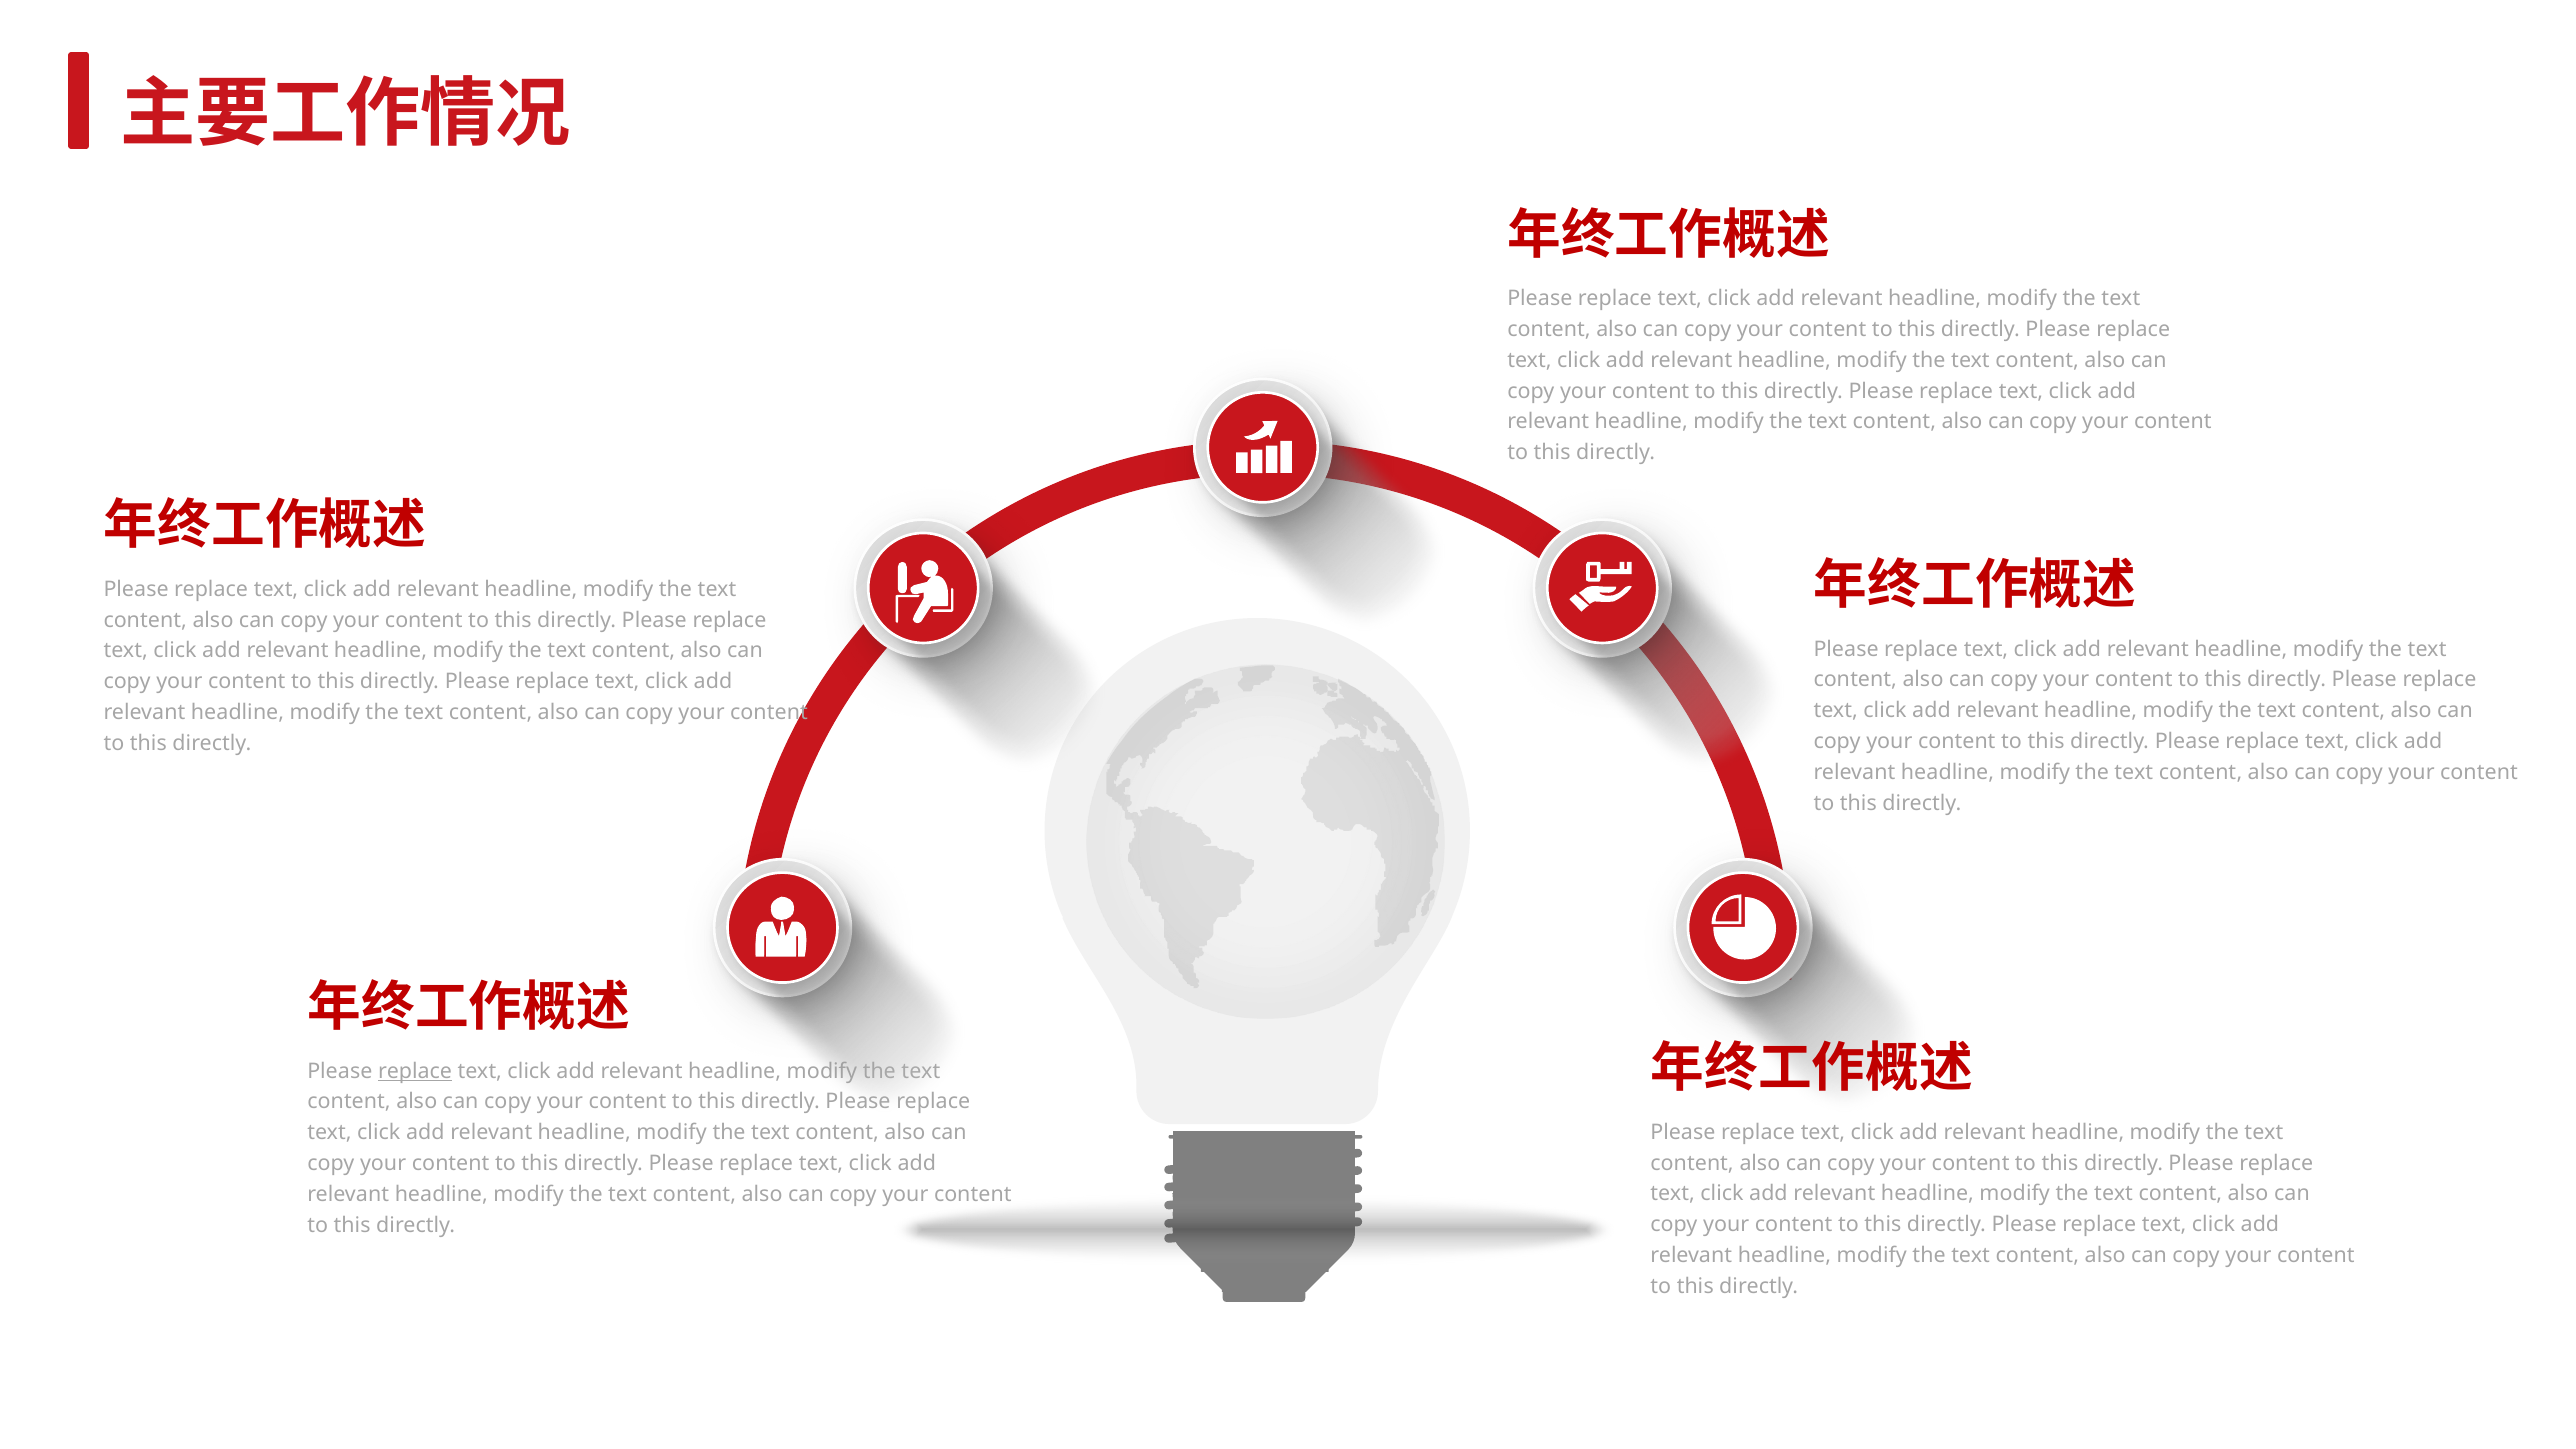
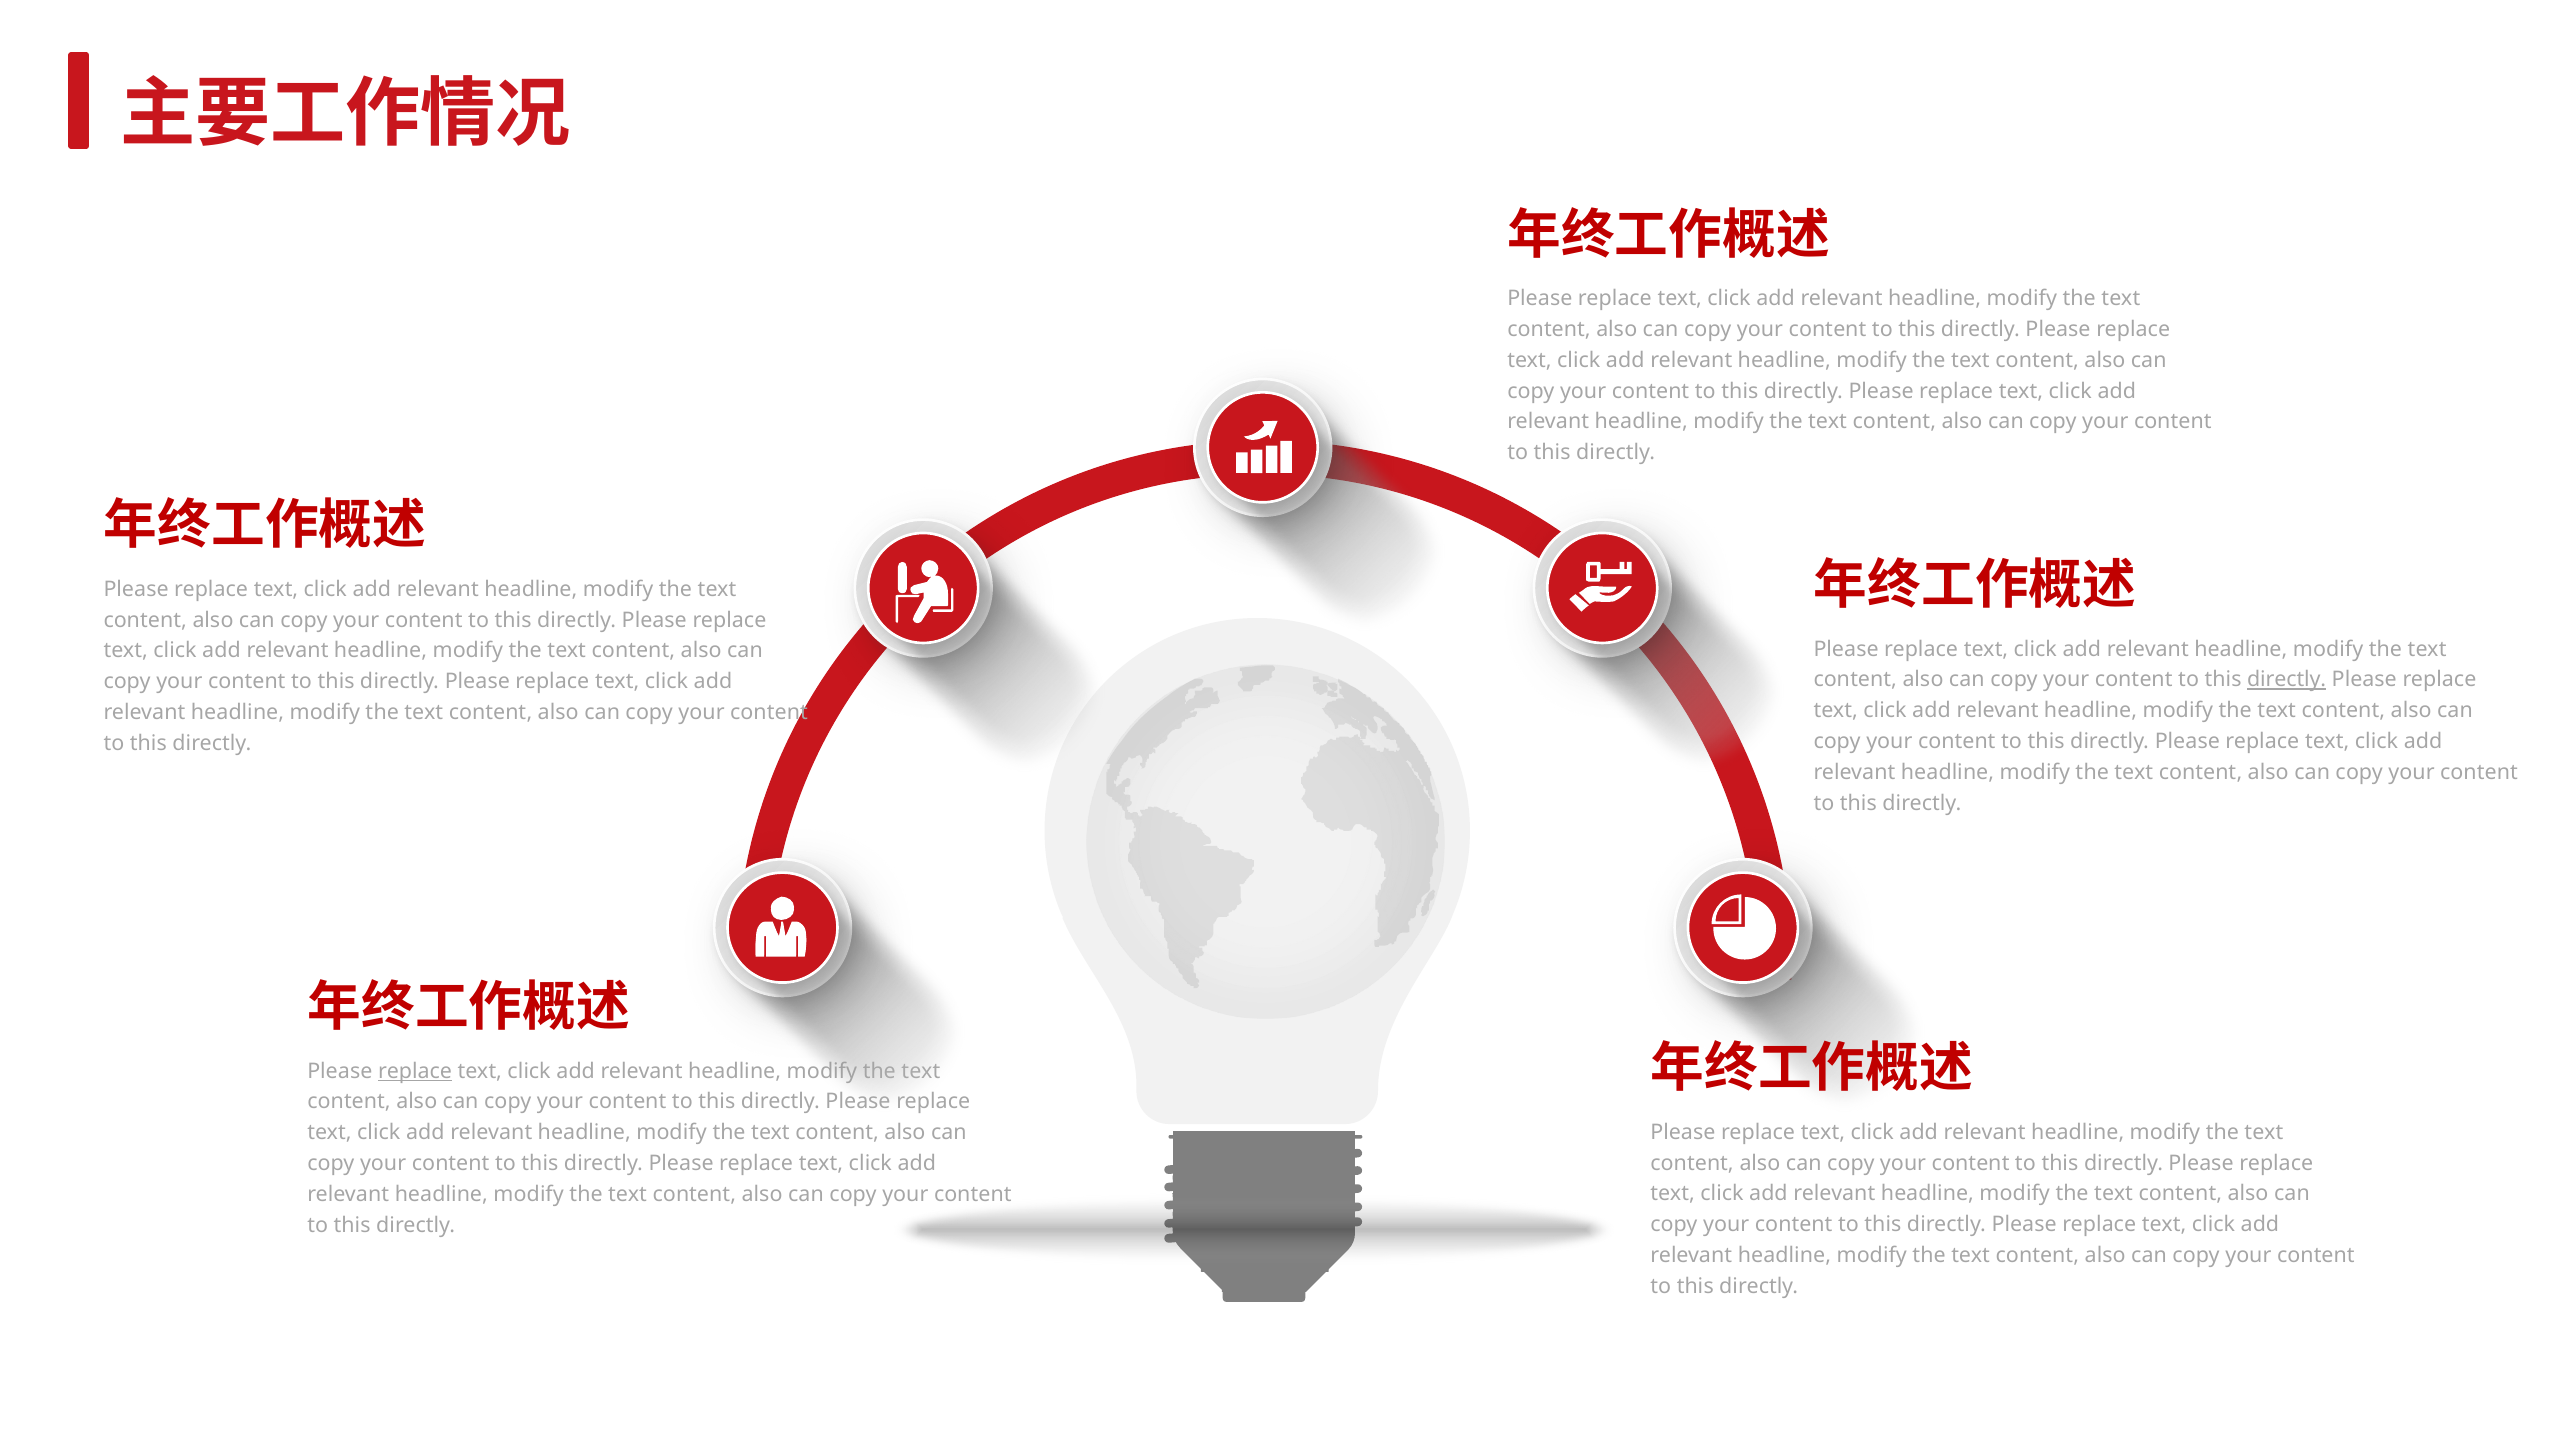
directly at (2287, 680) underline: none -> present
